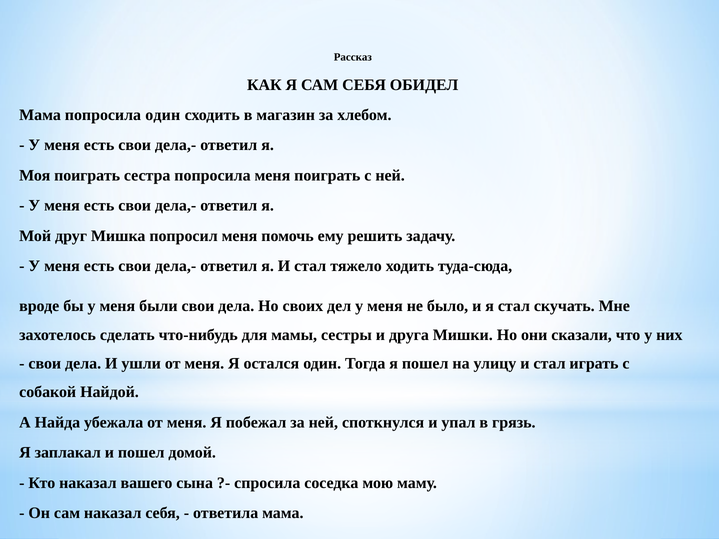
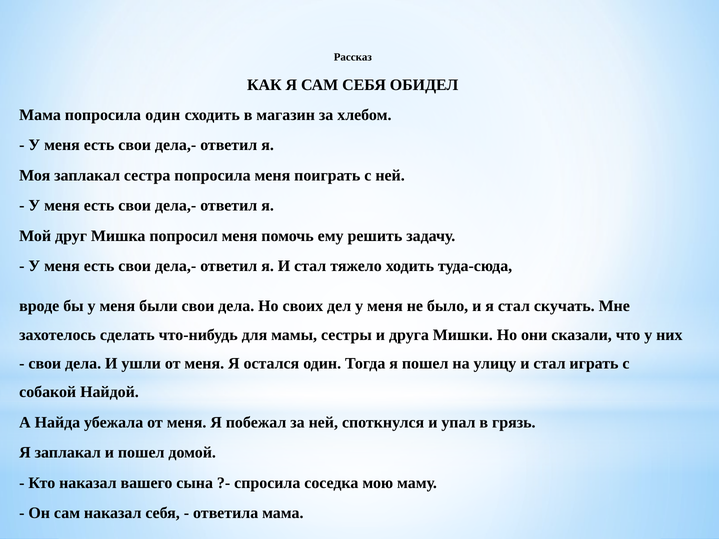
Моя поиграть: поиграть -> заплакал
